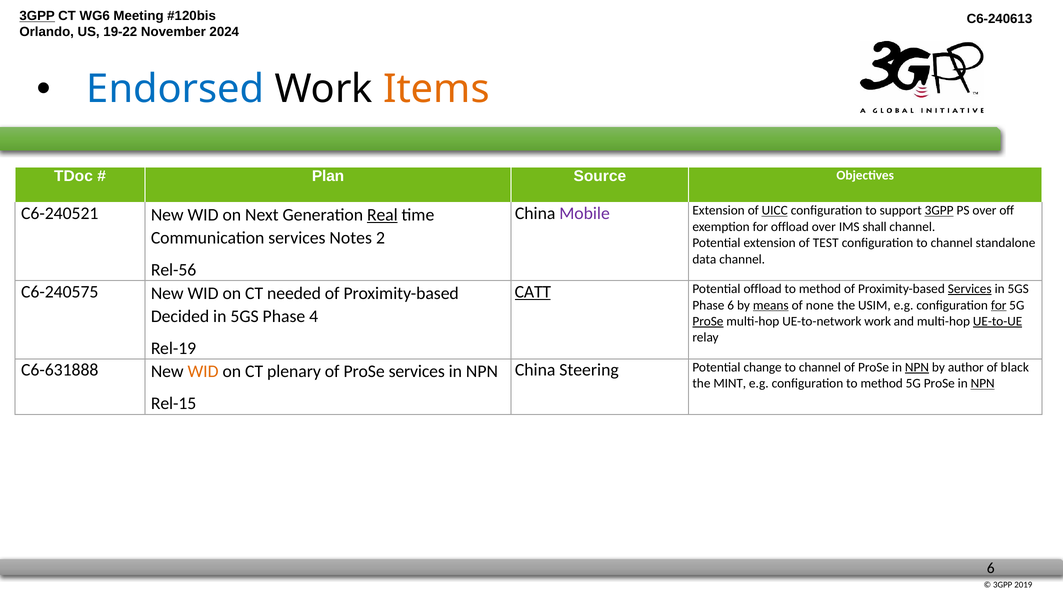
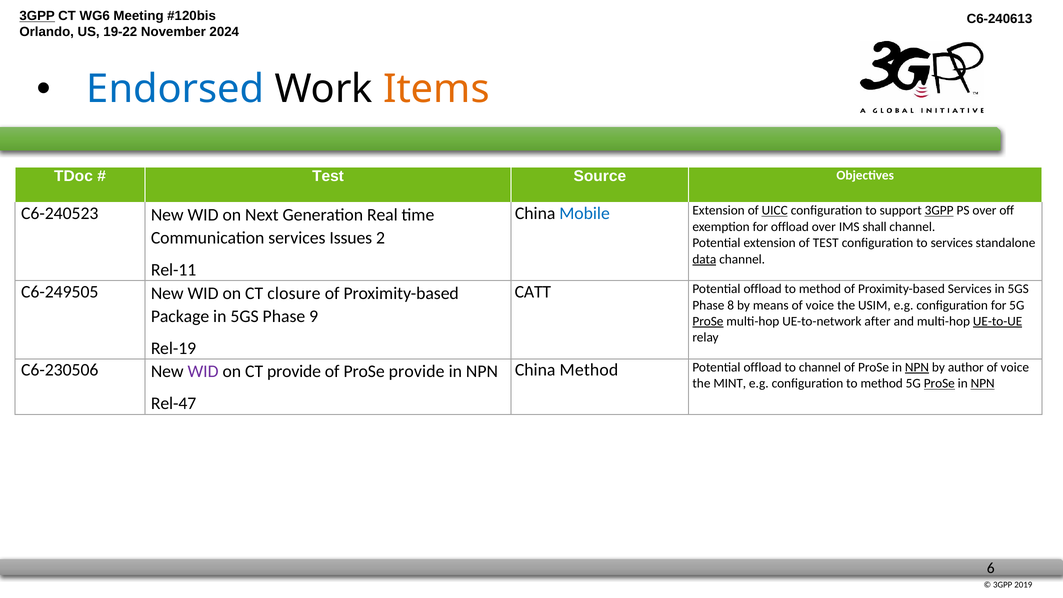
Plan at (328, 176): Plan -> Test
C6-240521: C6-240521 -> C6-240523
Real underline: present -> none
Mobile colour: purple -> blue
Notes: Notes -> Issues
configuration to channel: channel -> services
data underline: none -> present
Rel-56: Rel-56 -> Rel-11
C6-240575: C6-240575 -> C6-249505
needed: needed -> closure
CATT underline: present -> none
Services at (970, 289) underline: present -> none
Phase 6: 6 -> 8
means underline: present -> none
none at (820, 305): none -> voice
for at (999, 305) underline: present -> none
Decided: Decided -> Package
4: 4 -> 9
UE-to-network work: work -> after
C6-631888: C6-631888 -> C6-230506
WID at (203, 372) colour: orange -> purple
CT plenary: plenary -> provide
ProSe services: services -> provide
China Steering: Steering -> Method
change at (763, 367): change -> offload
black at (1015, 367): black -> voice
ProSe at (939, 383) underline: none -> present
Rel-15: Rel-15 -> Rel-47
